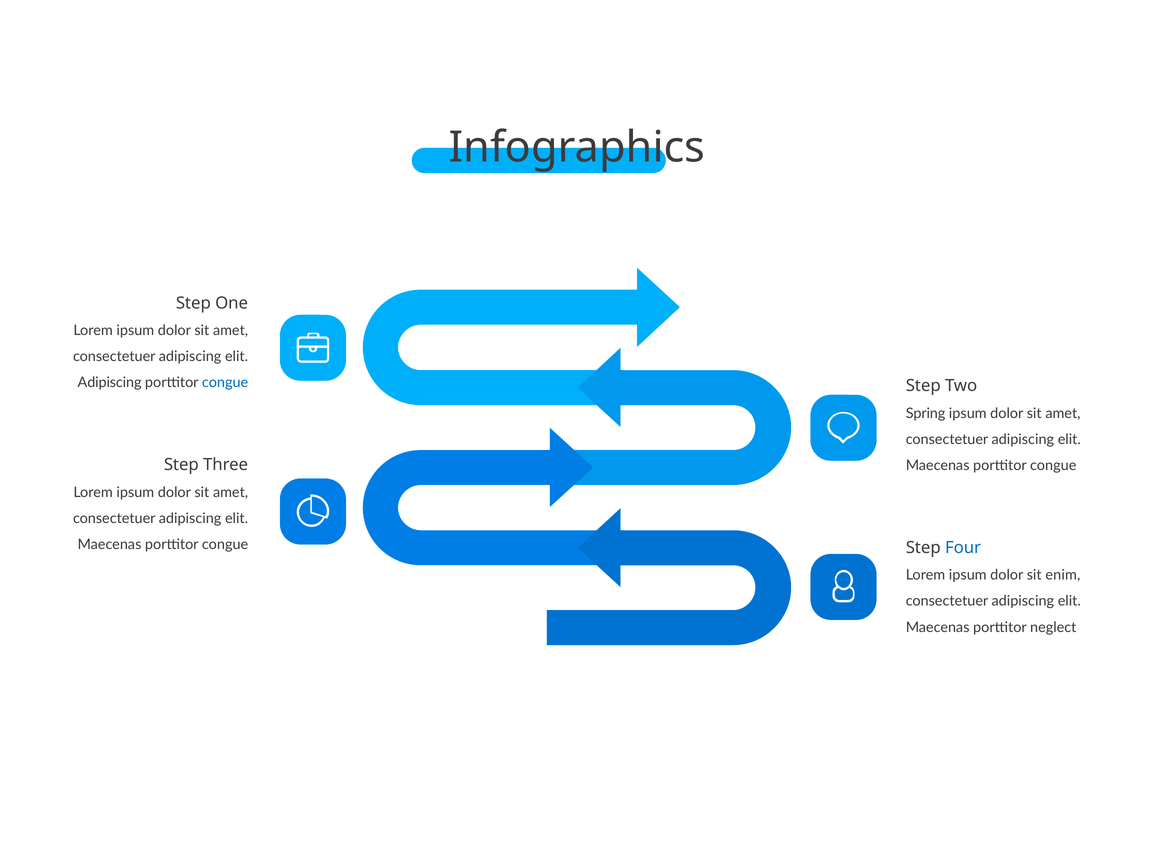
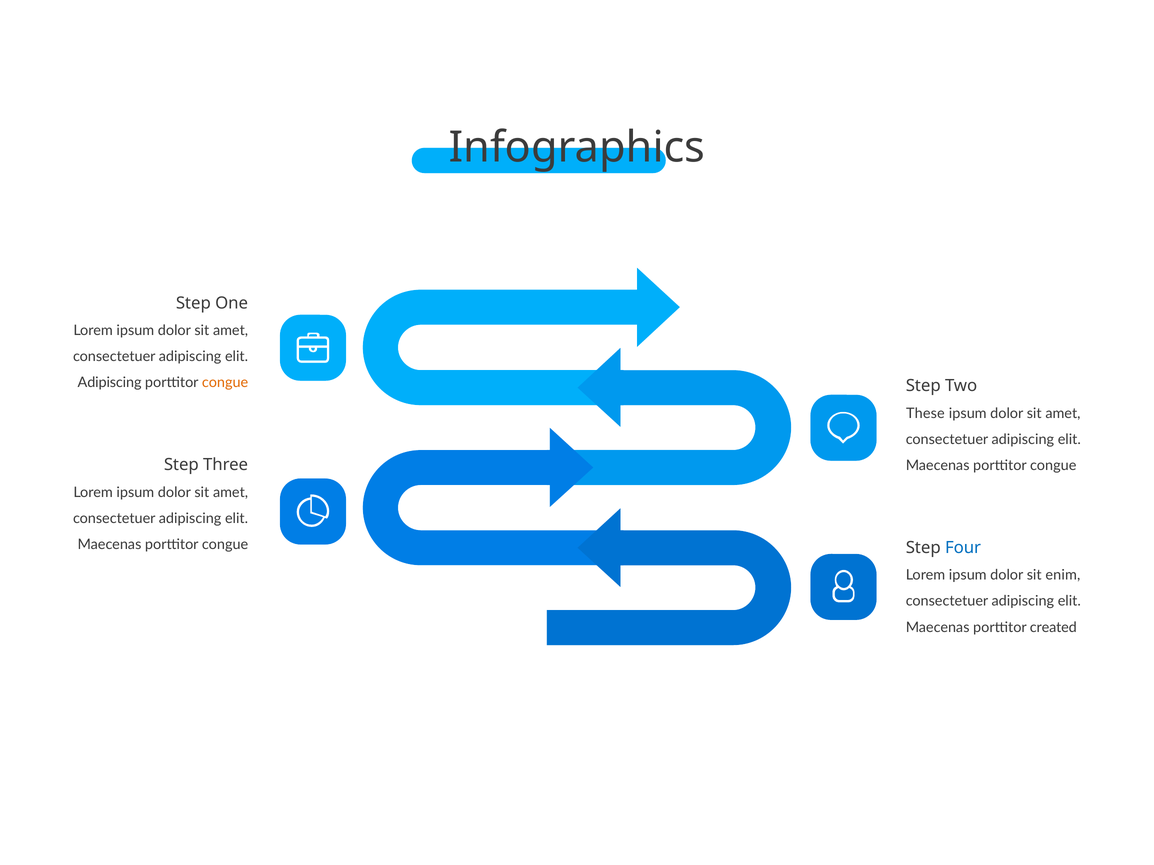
congue at (225, 383) colour: blue -> orange
Spring: Spring -> These
neglect: neglect -> created
